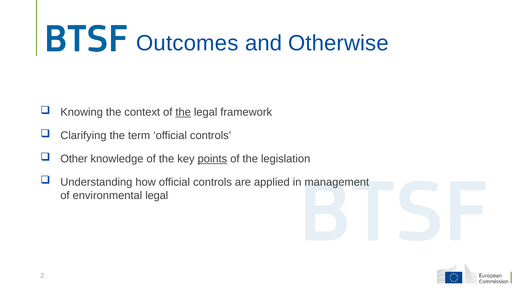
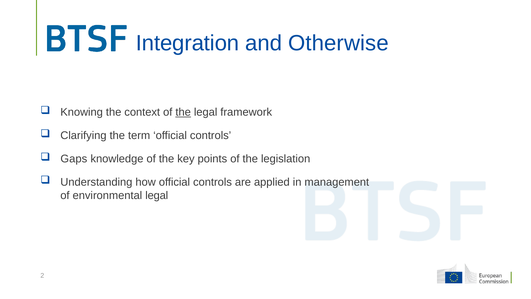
Outcomes: Outcomes -> Integration
Other: Other -> Gaps
points underline: present -> none
